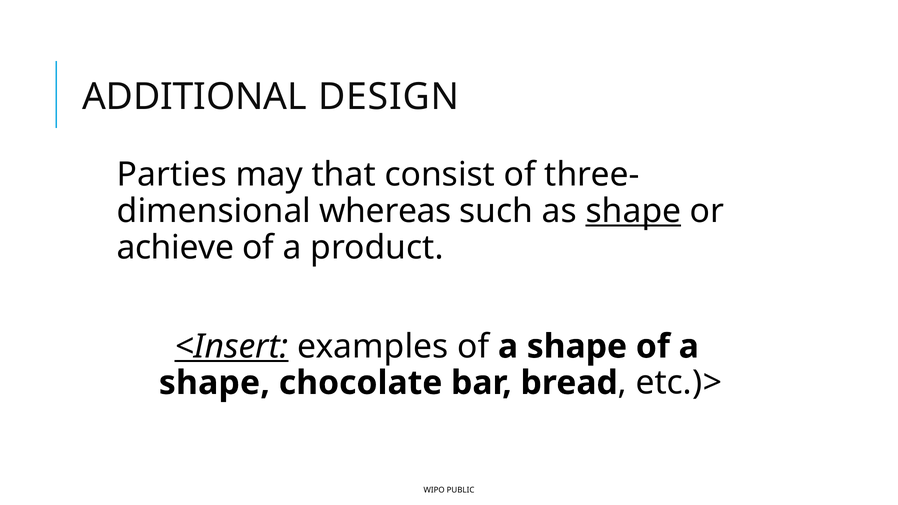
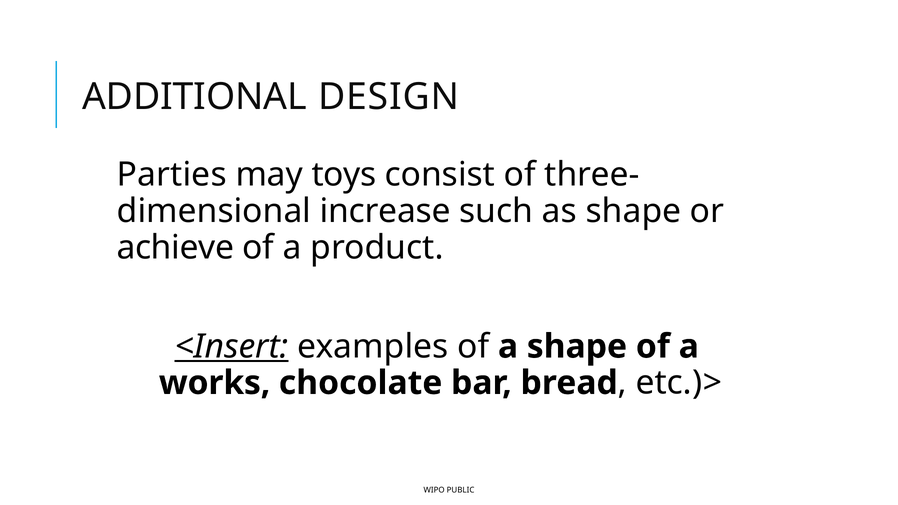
that: that -> toys
whereas: whereas -> increase
shape at (633, 211) underline: present -> none
shape at (214, 383): shape -> works
